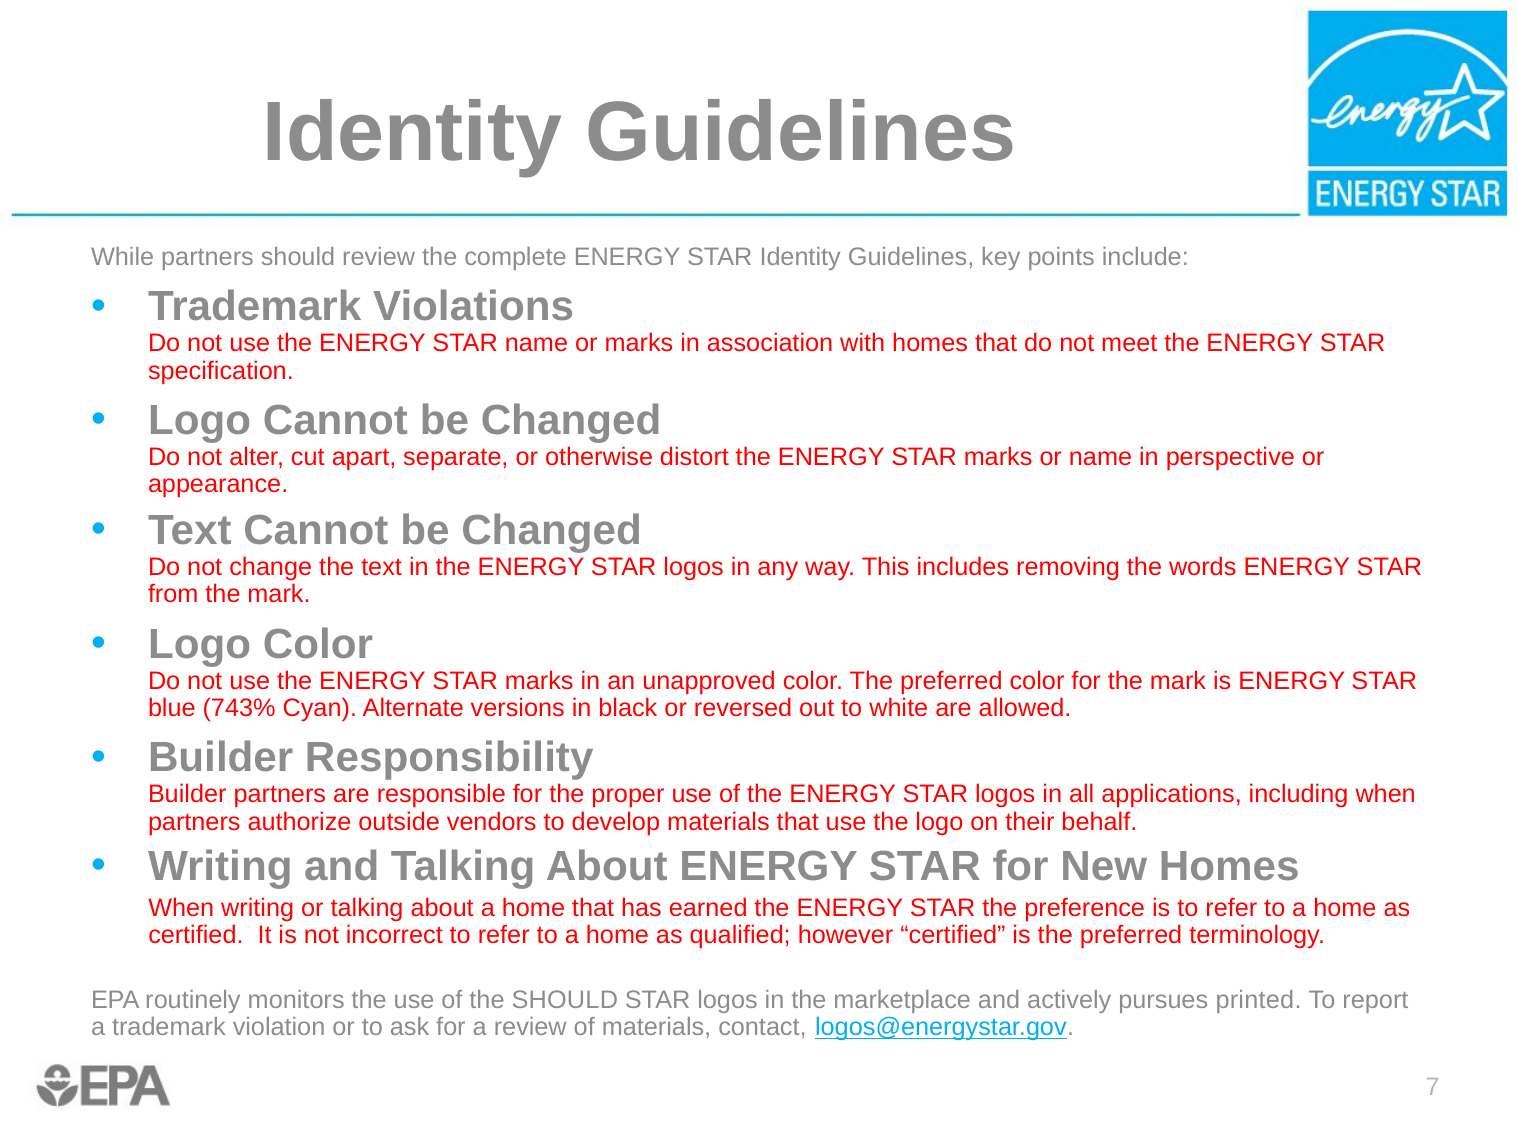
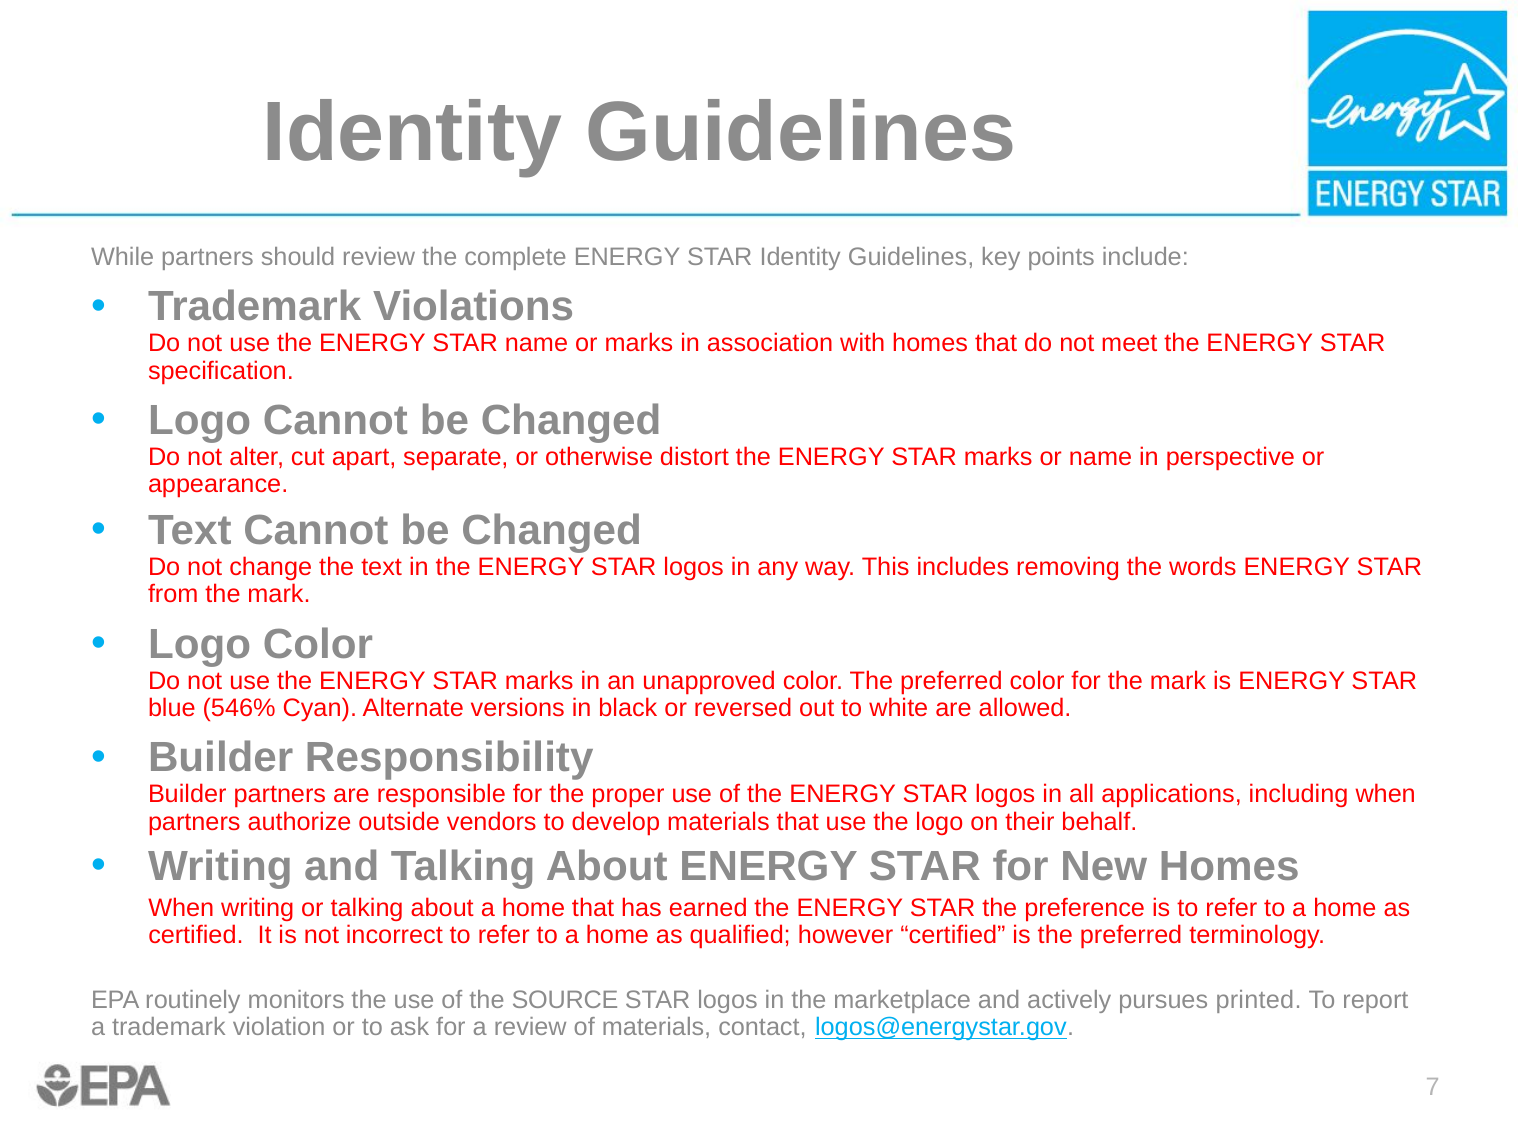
743%: 743% -> 546%
the SHOULD: SHOULD -> SOURCE
